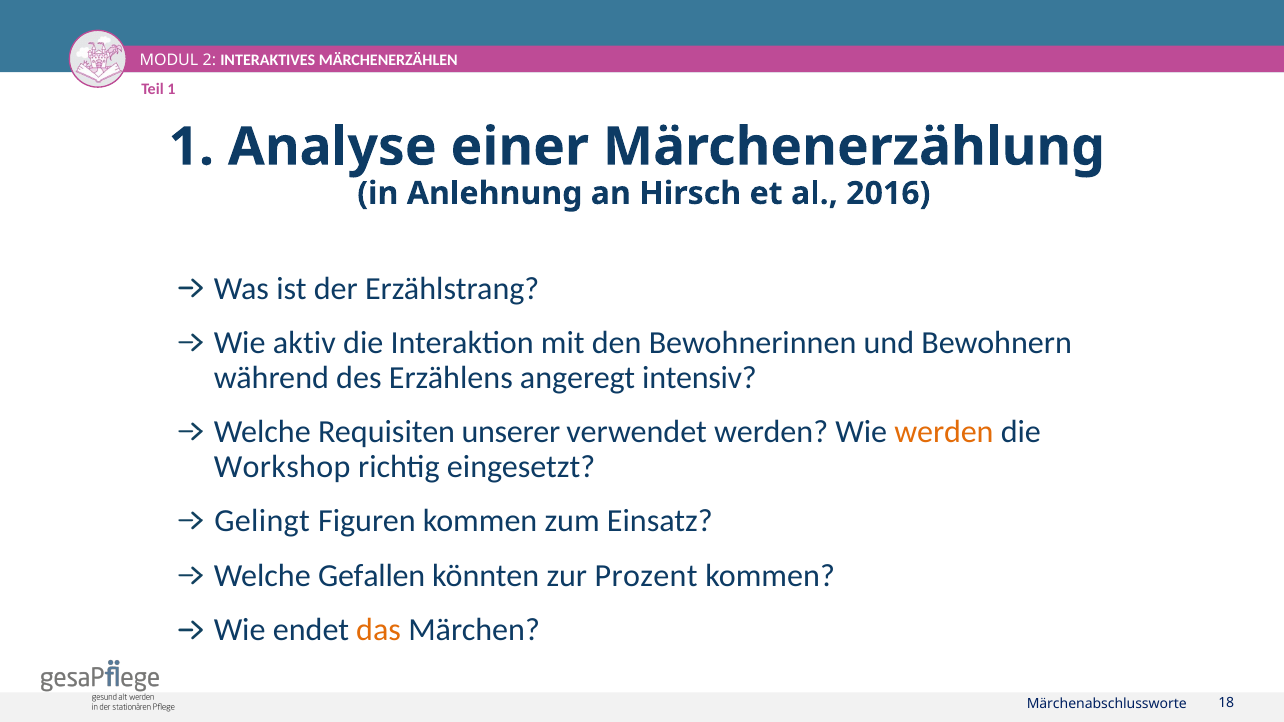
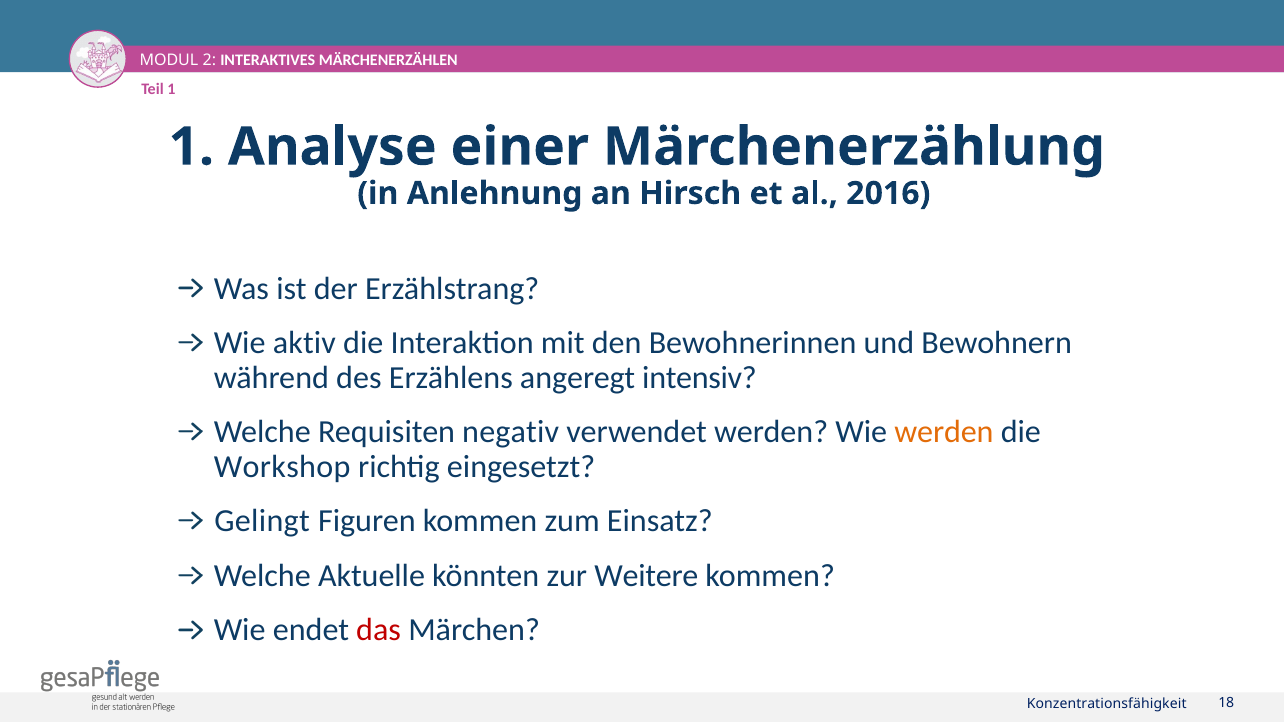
unserer: unserer -> negativ
Gefallen: Gefallen -> Aktuelle
Prozent: Prozent -> Weitere
das colour: orange -> red
Märchenabschlussworte: Märchenabschlussworte -> Konzentrationsfähigkeit
